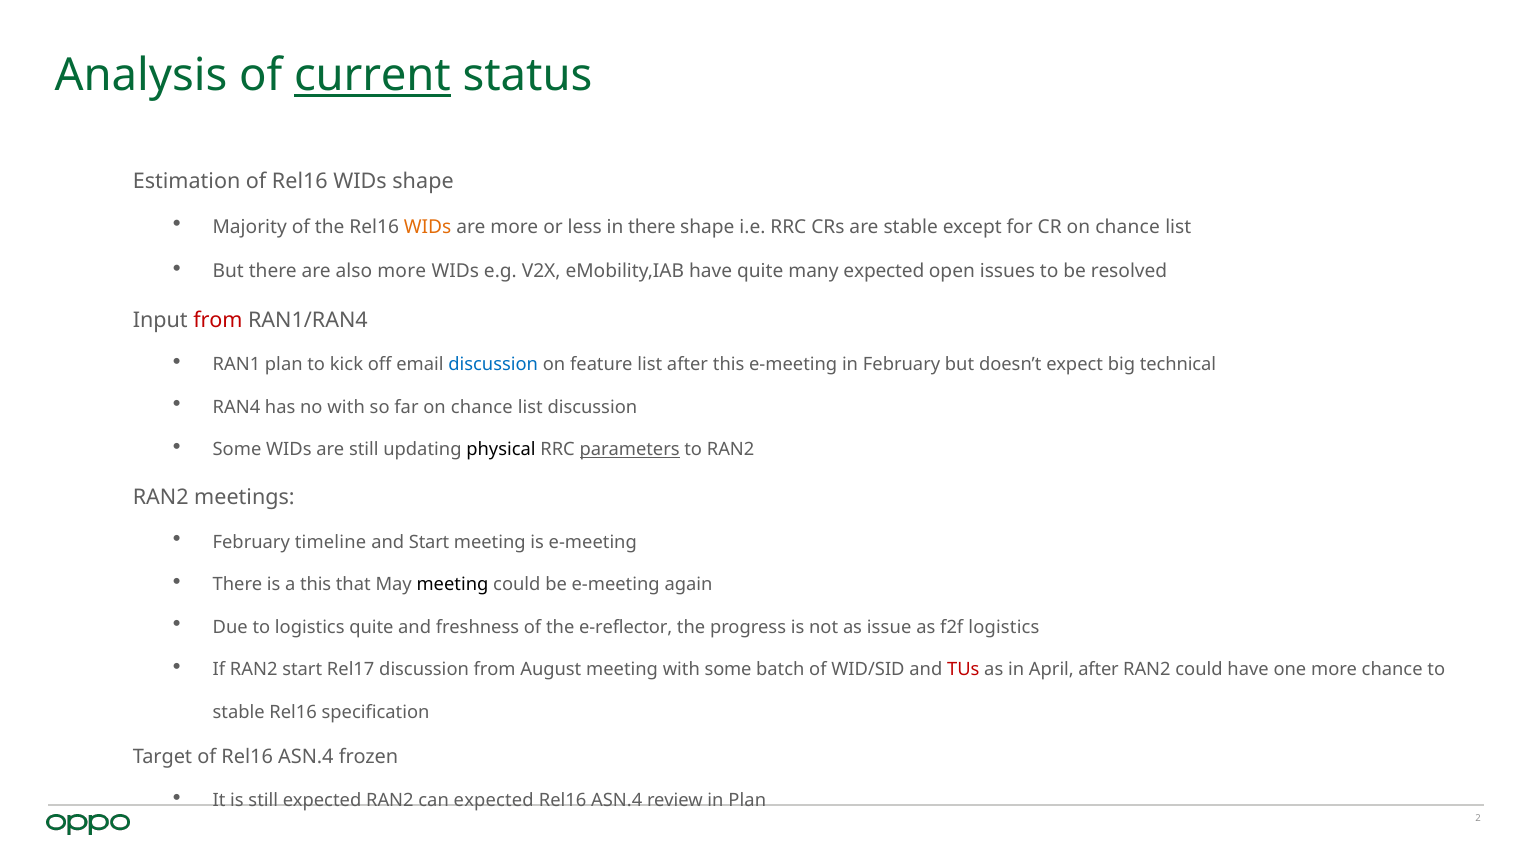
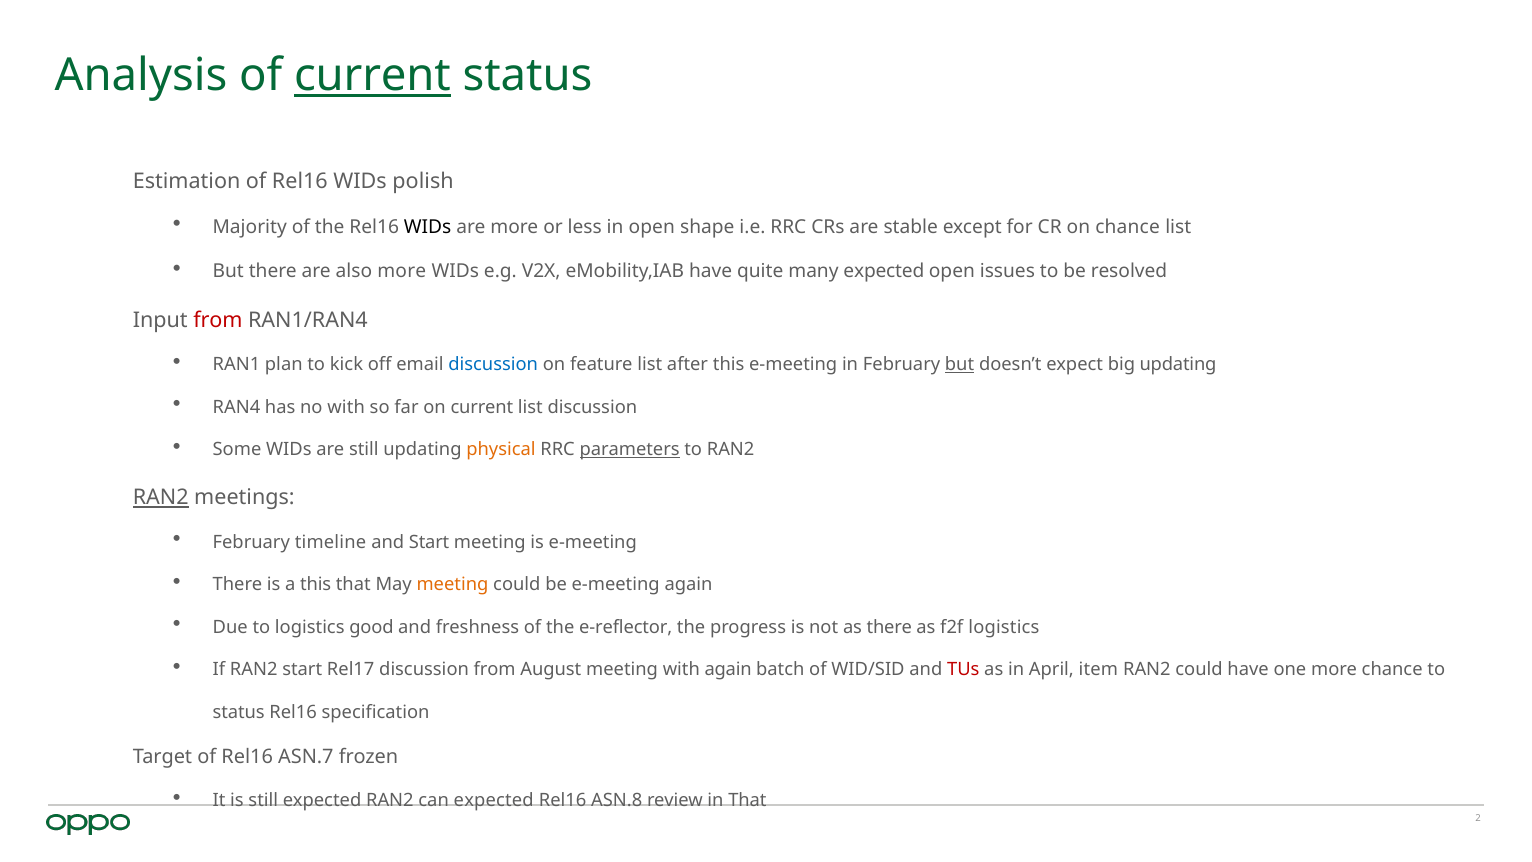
WIDs shape: shape -> polish
WIDs at (428, 227) colour: orange -> black
in there: there -> open
but at (960, 365) underline: none -> present
big technical: technical -> updating
far on chance: chance -> current
physical colour: black -> orange
RAN2 at (161, 497) underline: none -> present
meeting at (452, 584) colour: black -> orange
logistics quite: quite -> good
as issue: issue -> there
with some: some -> again
April after: after -> item
stable at (239, 712): stable -> status
of Rel16 ASN.4: ASN.4 -> ASN.7
ASN.4 at (617, 800): ASN.4 -> ASN.8
in Plan: Plan -> That
